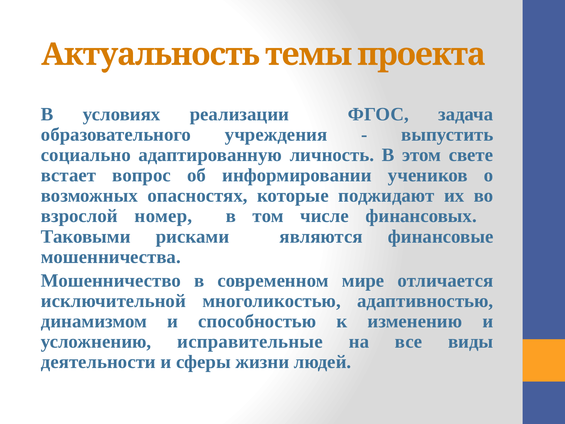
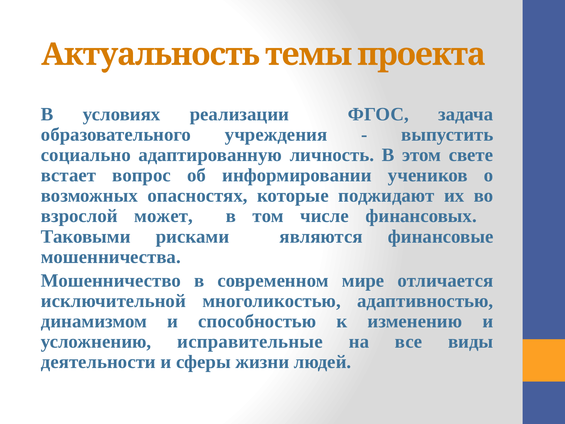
номер: номер -> может
